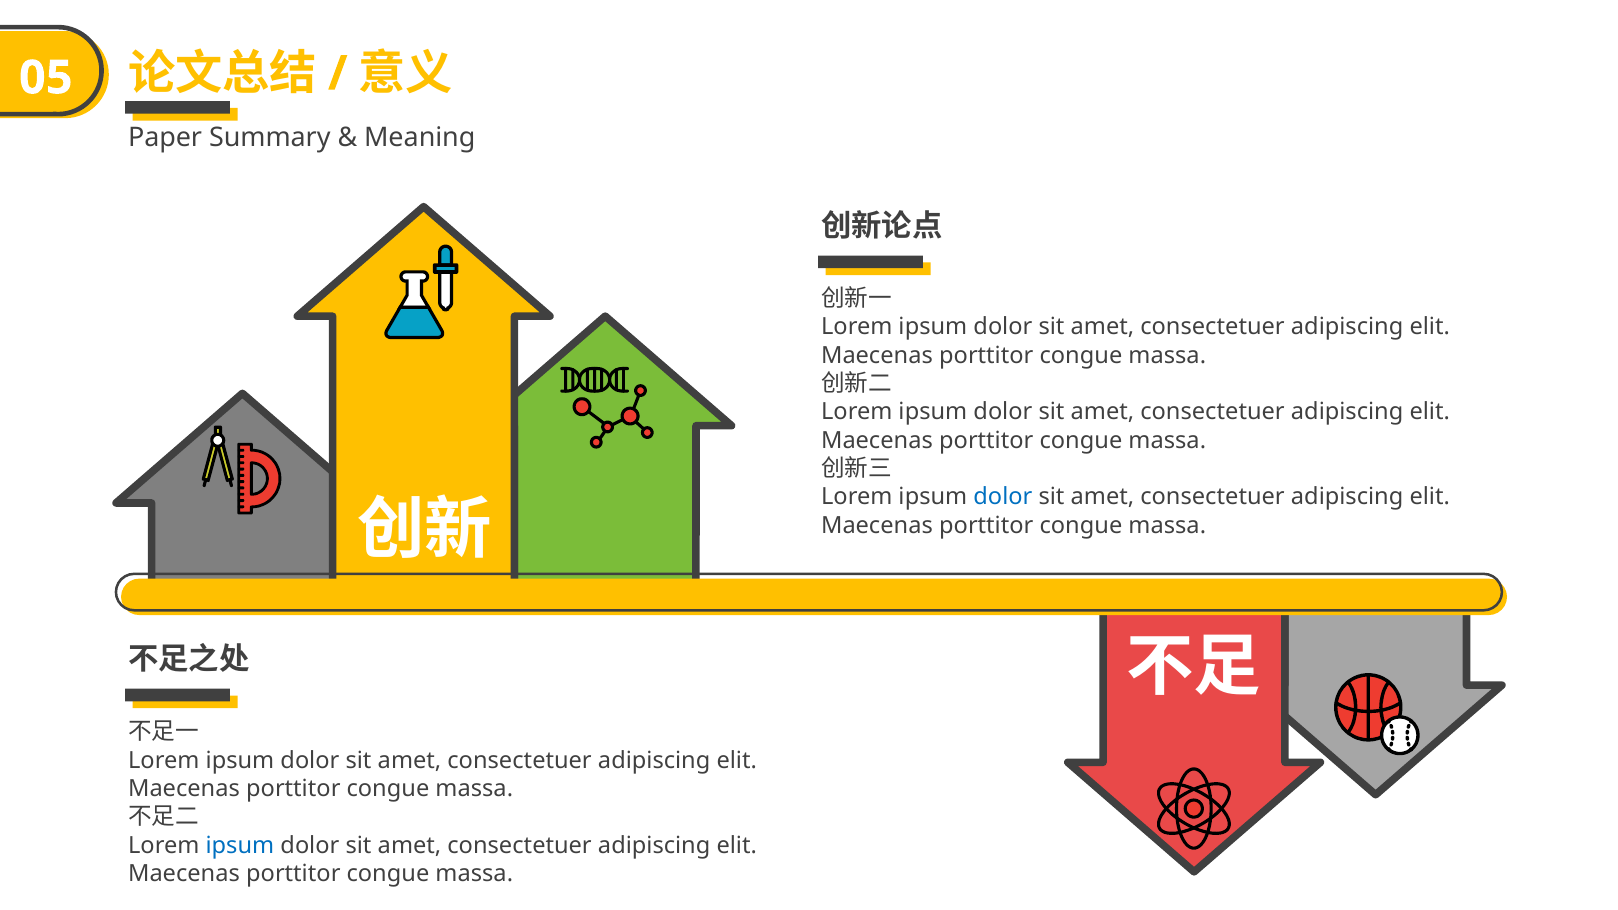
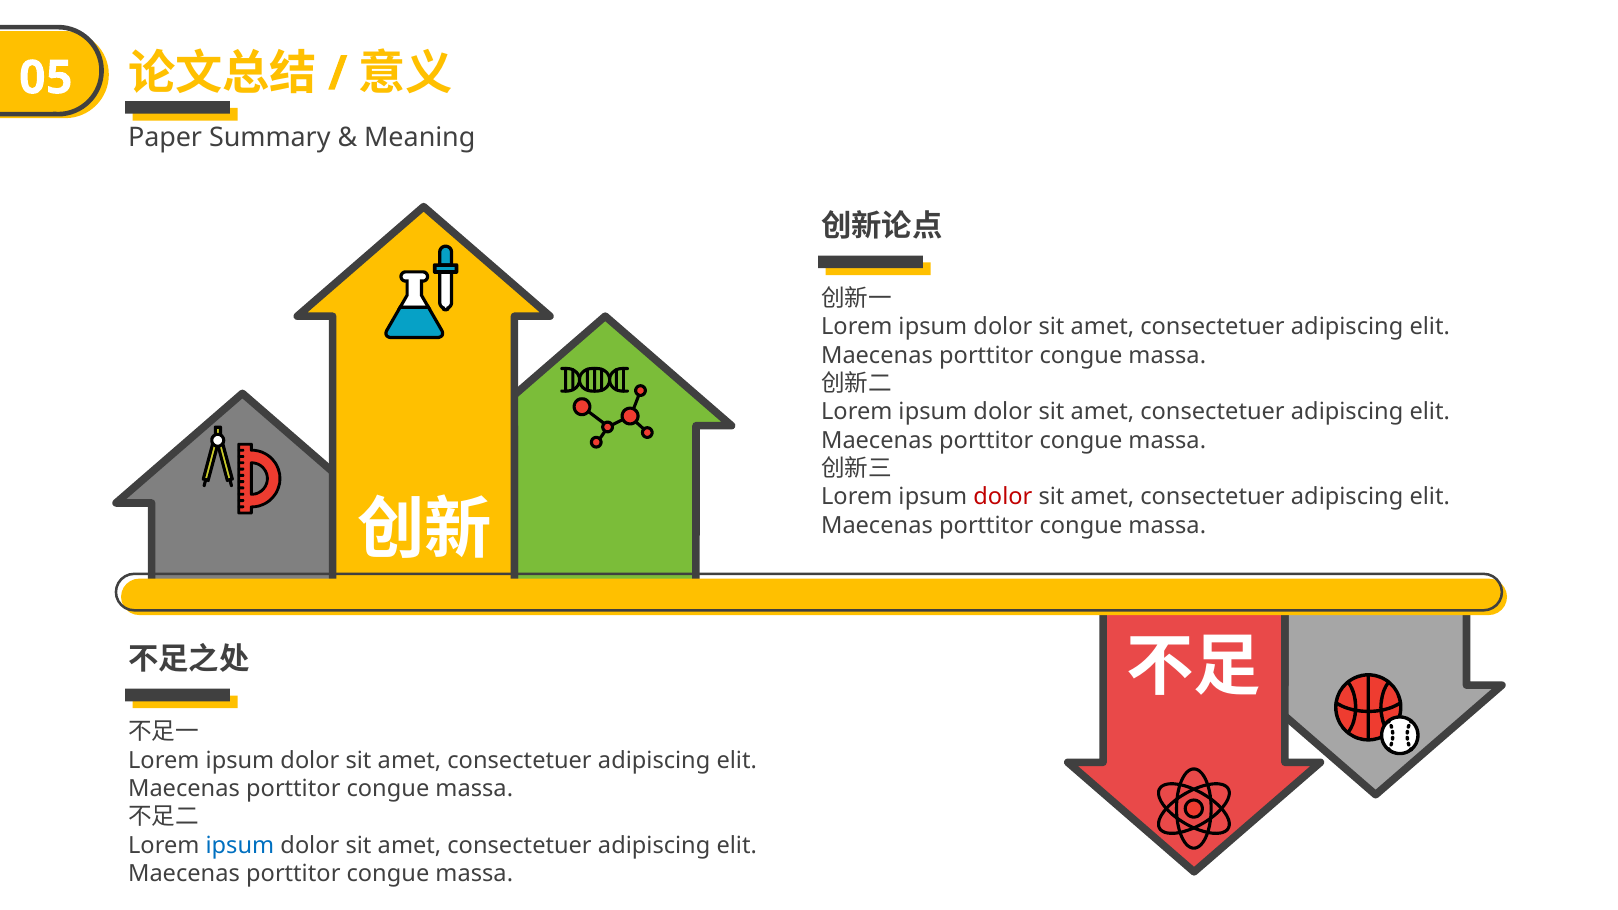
dolor at (1003, 497) colour: blue -> red
